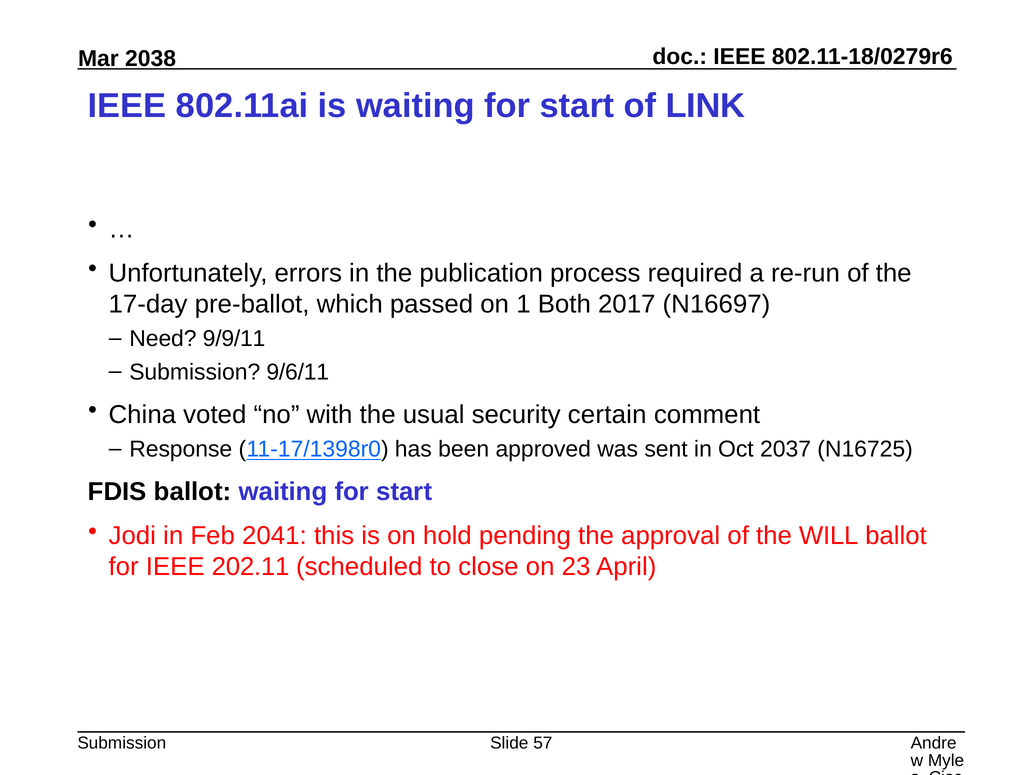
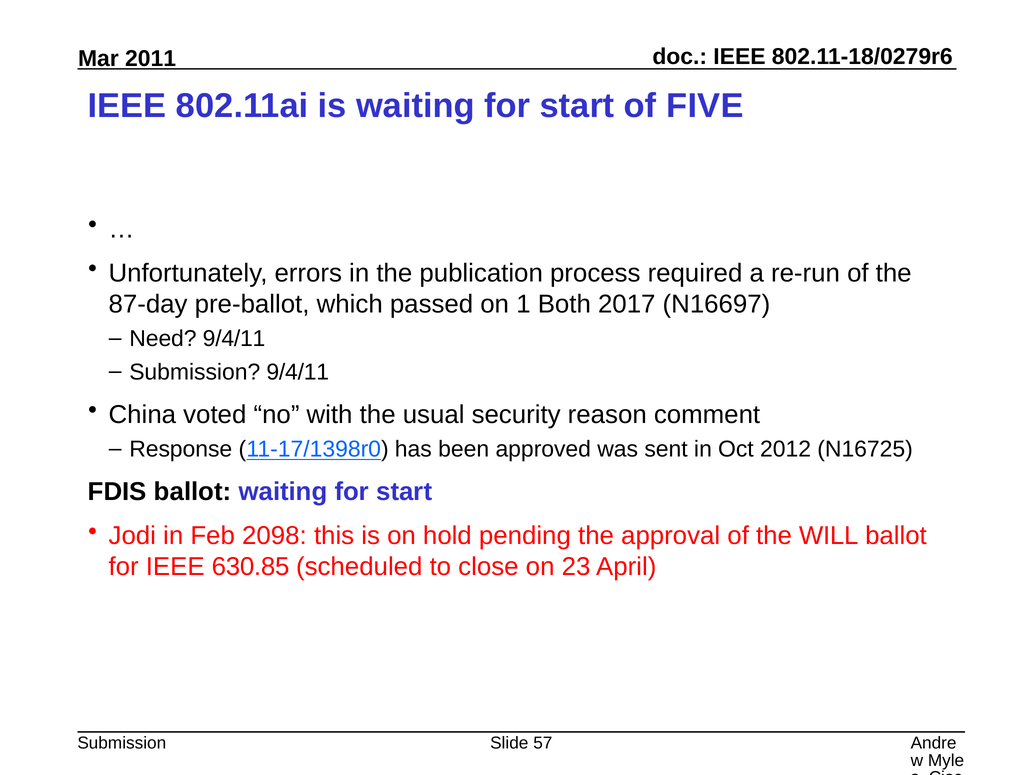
2038: 2038 -> 2011
LINK: LINK -> FIVE
17-day: 17-day -> 87-day
Need 9/9/11: 9/9/11 -> 9/4/11
Submission 9/6/11: 9/6/11 -> 9/4/11
certain: certain -> reason
2037: 2037 -> 2012
2041: 2041 -> 2098
202.11: 202.11 -> 630.85
